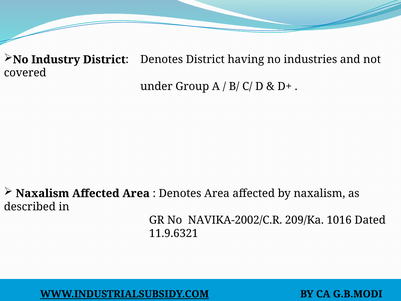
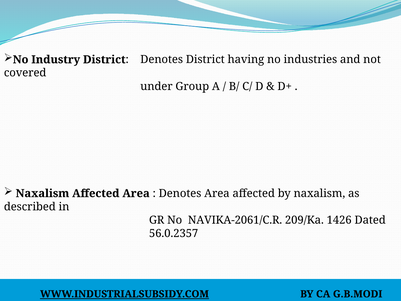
NAVIKA-2002/C.R: NAVIKA-2002/C.R -> NAVIKA-2061/C.R
1016: 1016 -> 1426
11.9.6321: 11.9.6321 -> 56.0.2357
